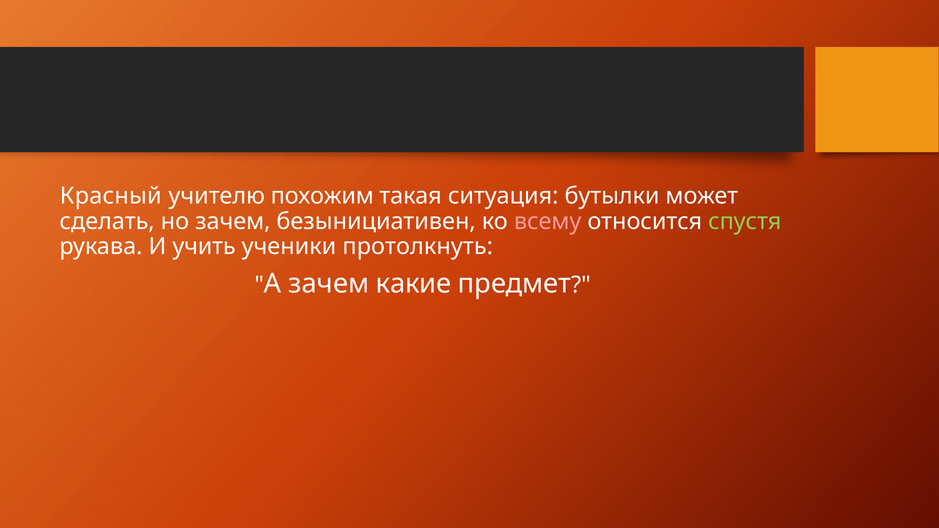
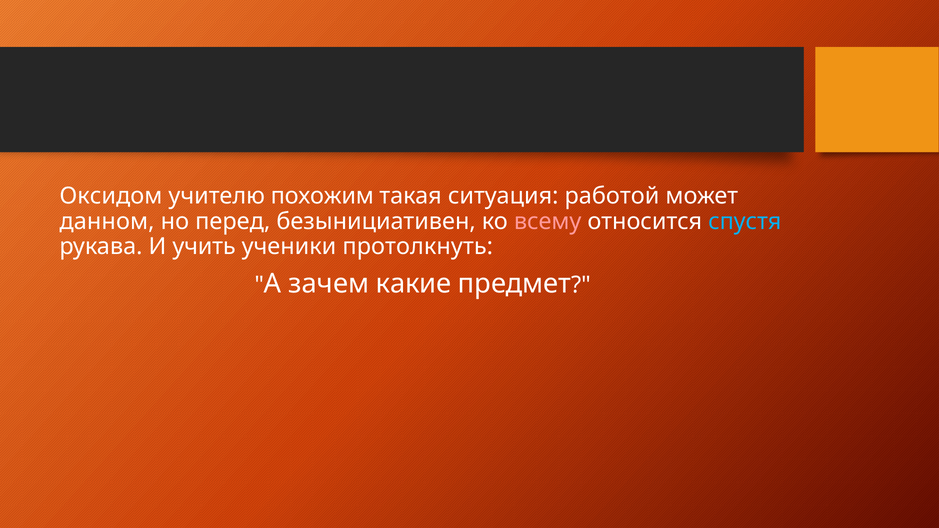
Красный: Красный -> Оксидом
бутылки: бутылки -> работой
сделать: сделать -> данном
но зачем: зачем -> перед
спустя colour: light green -> light blue
